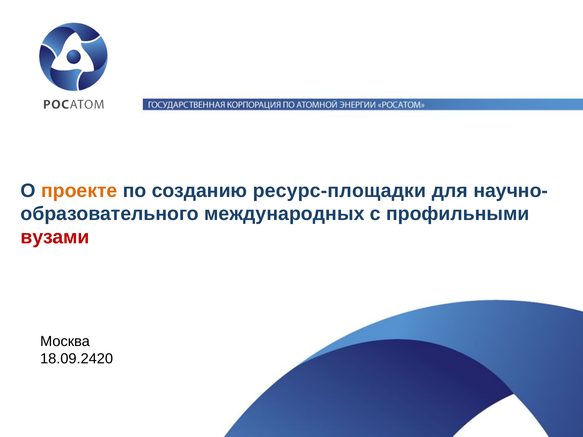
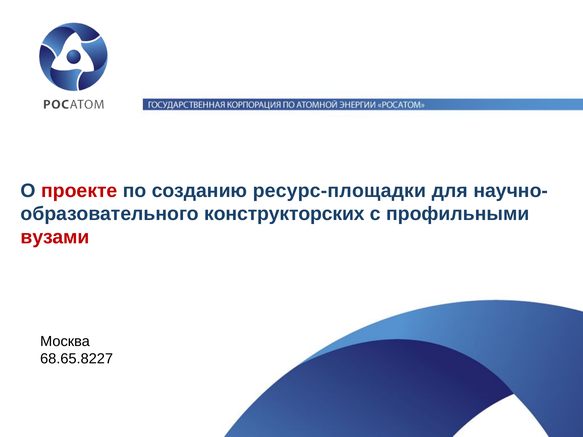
проекте colour: orange -> red
международных: международных -> конструкторских
18.09.2420: 18.09.2420 -> 68.65.8227
